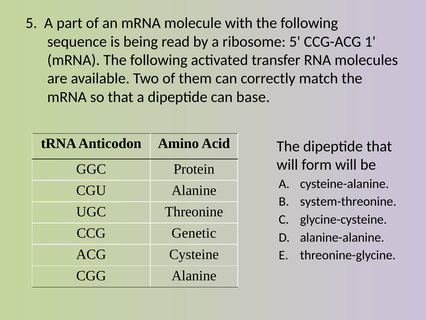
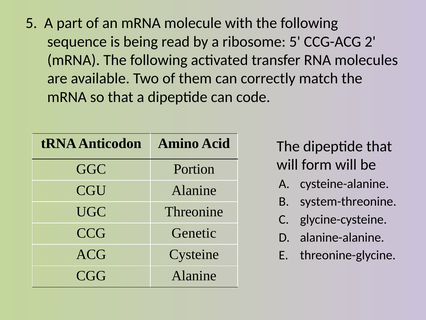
1: 1 -> 2
base: base -> code
Protein: Protein -> Portion
